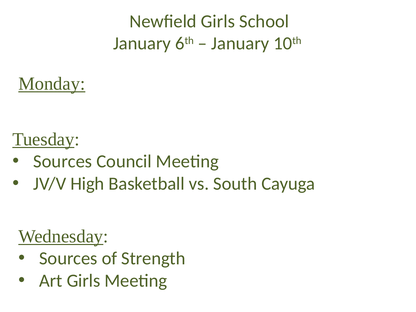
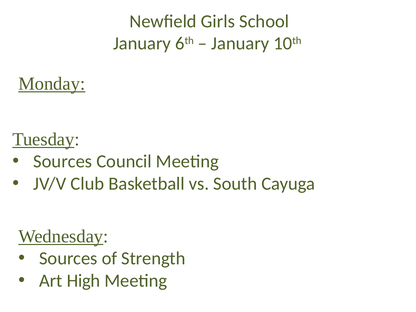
High: High -> Club
Art Girls: Girls -> High
